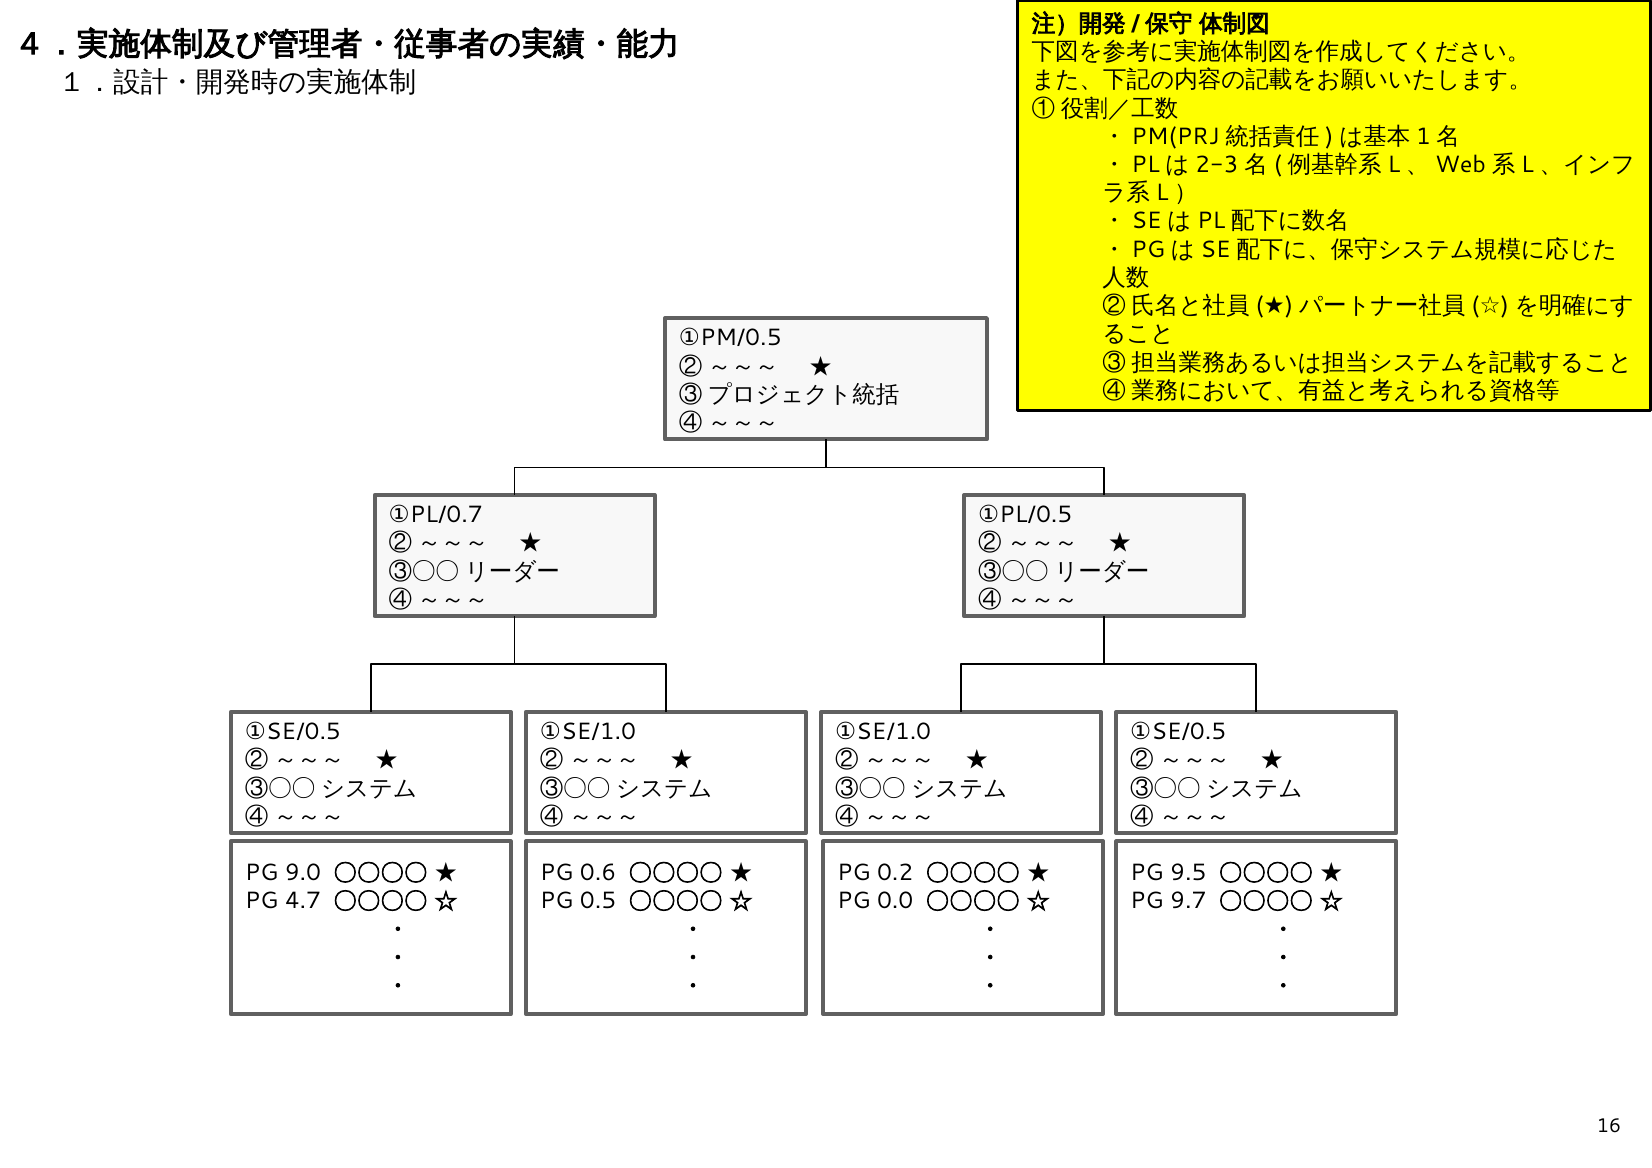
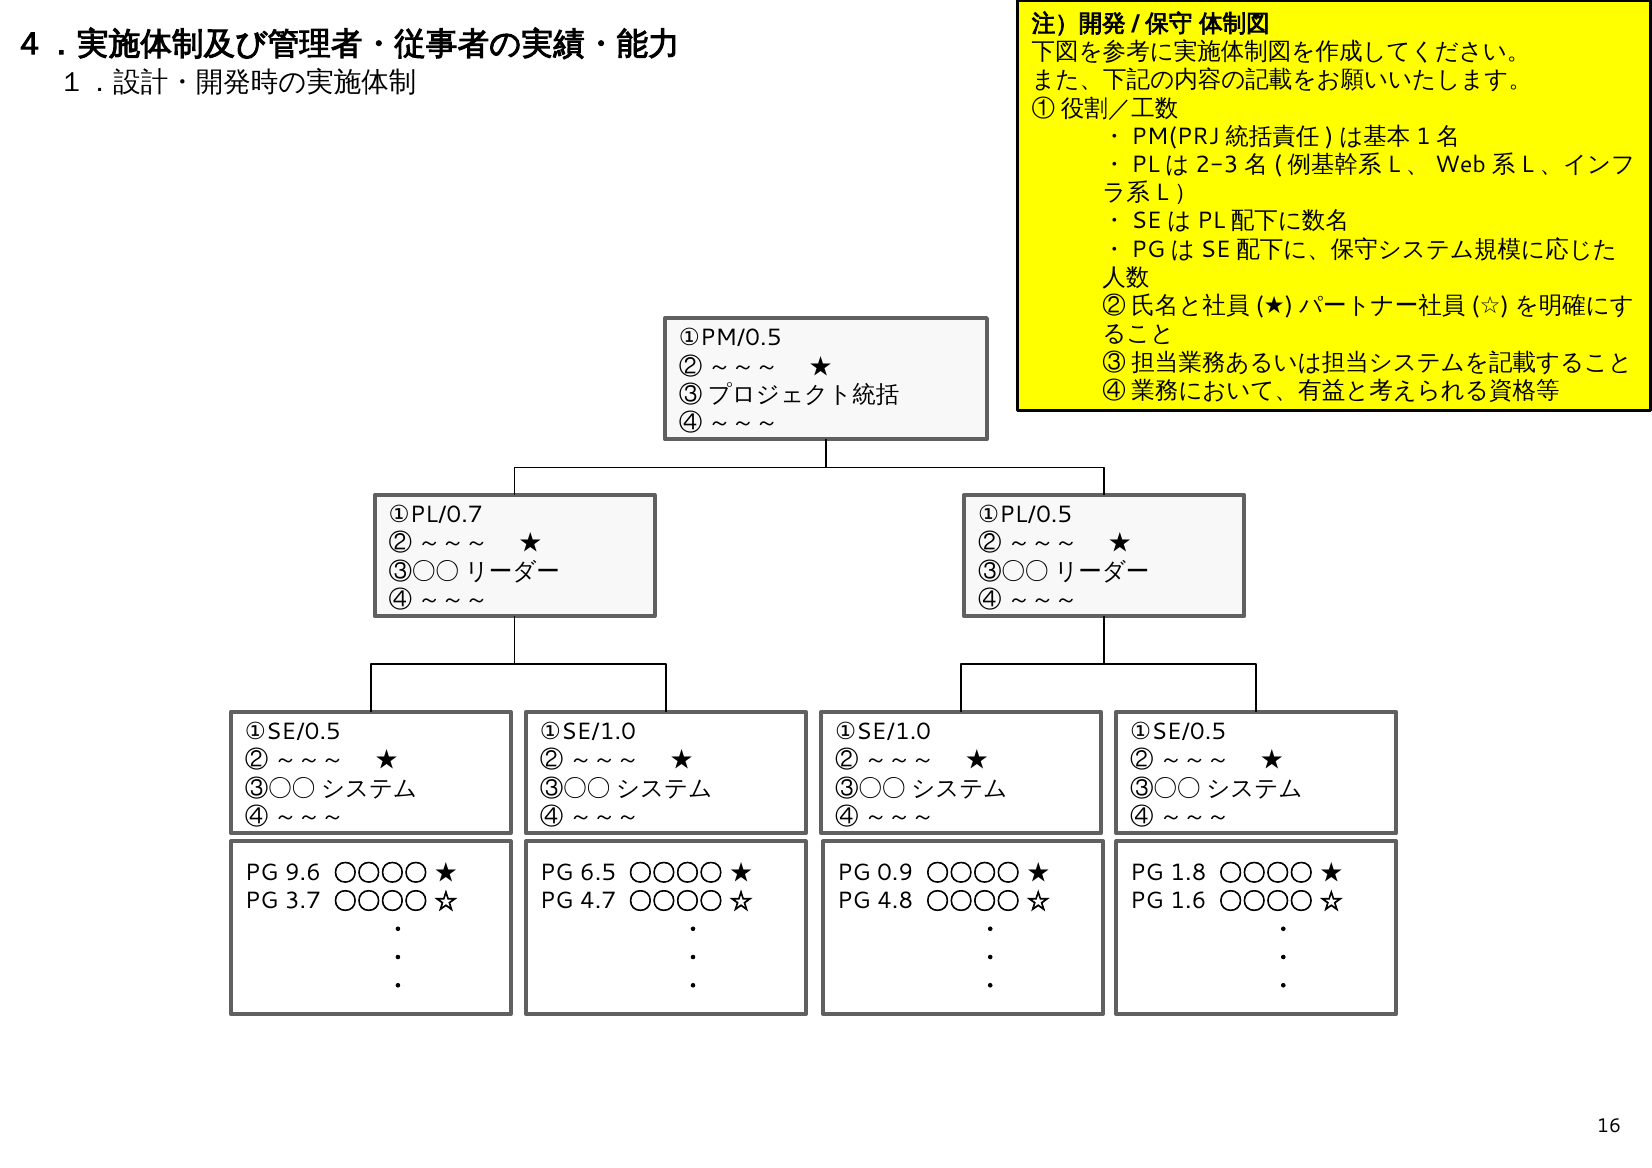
9.0: 9.0 -> 9.6
0.6: 0.6 -> 6.5
0.2: 0.2 -> 0.9
9.5: 9.5 -> 1.8
4.7: 4.7 -> 3.7
0.5: 0.5 -> 4.7
0.0: 0.0 -> 4.8
9.7: 9.7 -> 1.6
